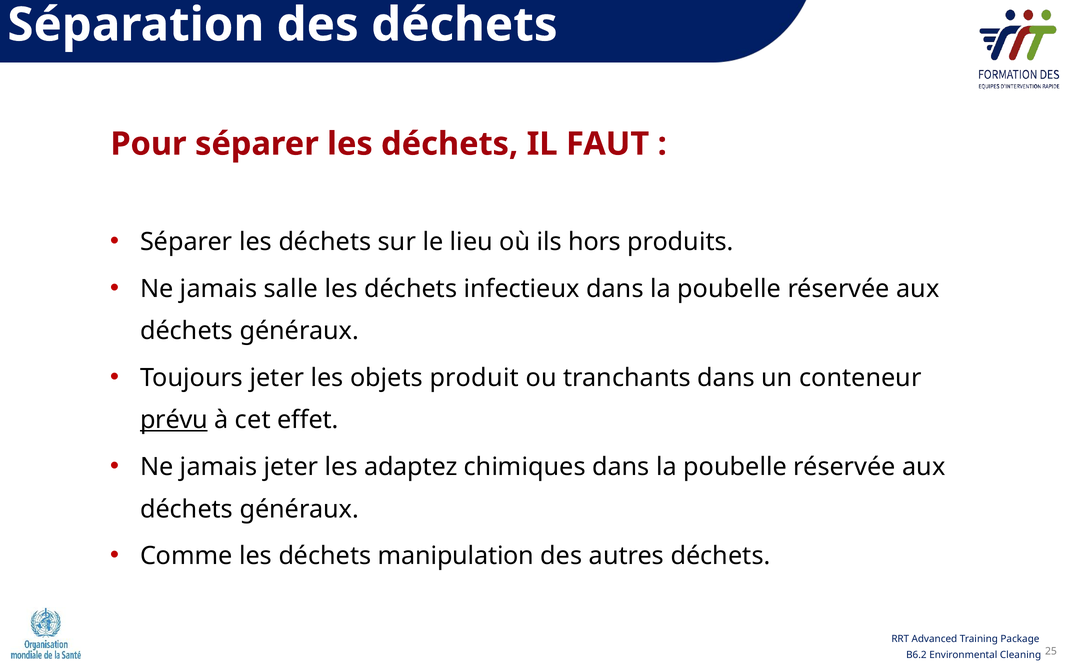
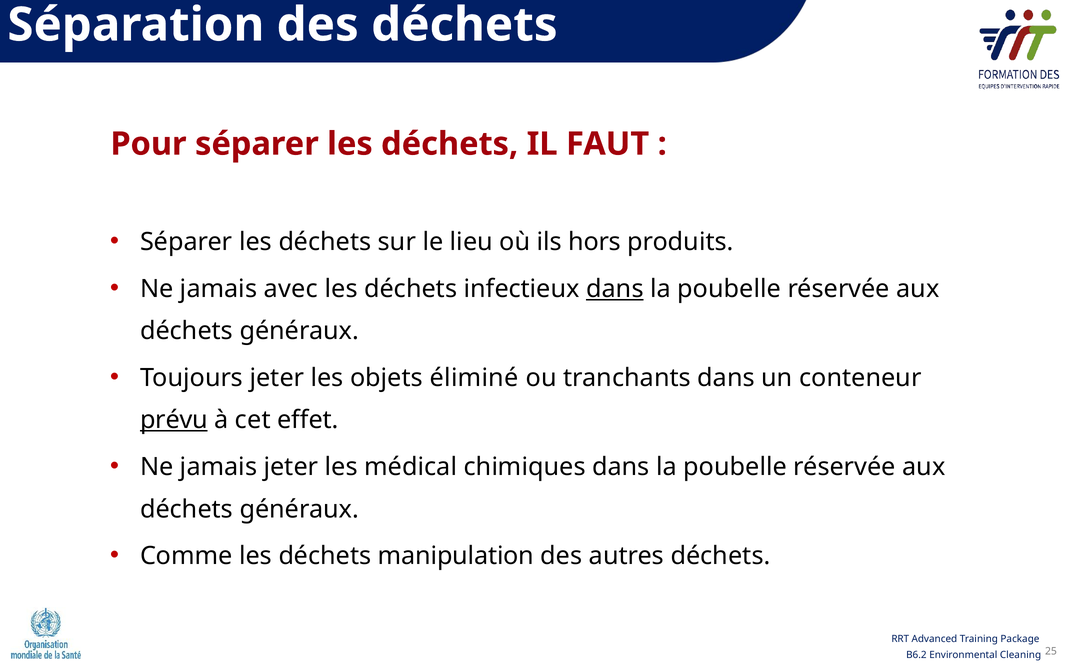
salle: salle -> avec
dans at (615, 289) underline: none -> present
produit: produit -> éliminé
adaptez: adaptez -> médical
